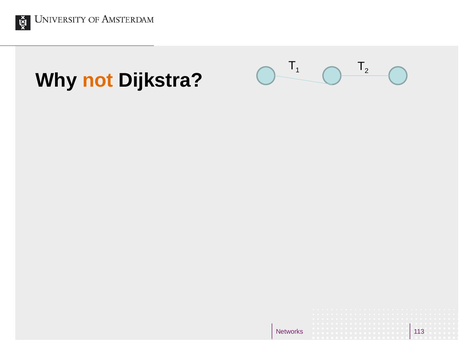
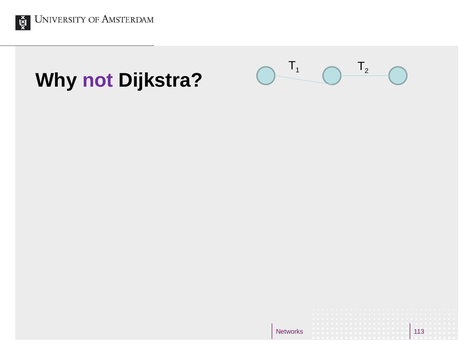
not colour: orange -> purple
